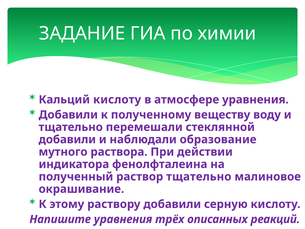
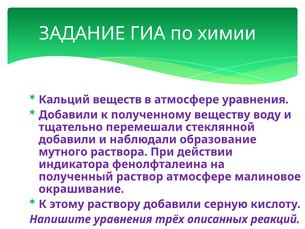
Кальций кислоту: кислоту -> веществ
раствор тщательно: тщательно -> атмосфере
